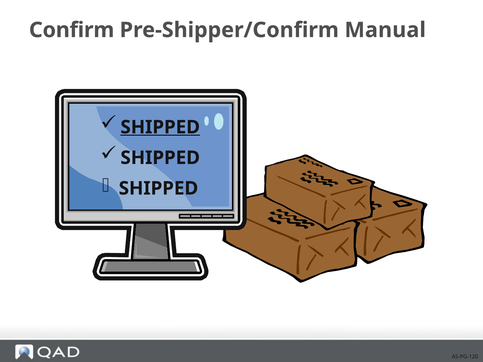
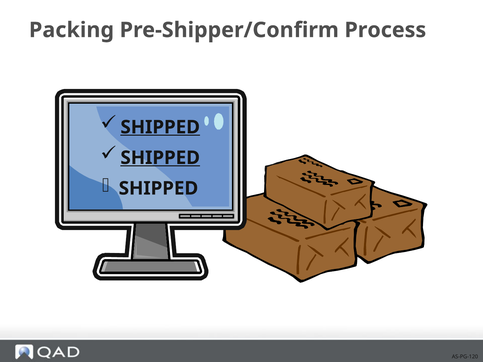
Confirm: Confirm -> Packing
Manual: Manual -> Process
SHIPPED at (160, 158) underline: none -> present
